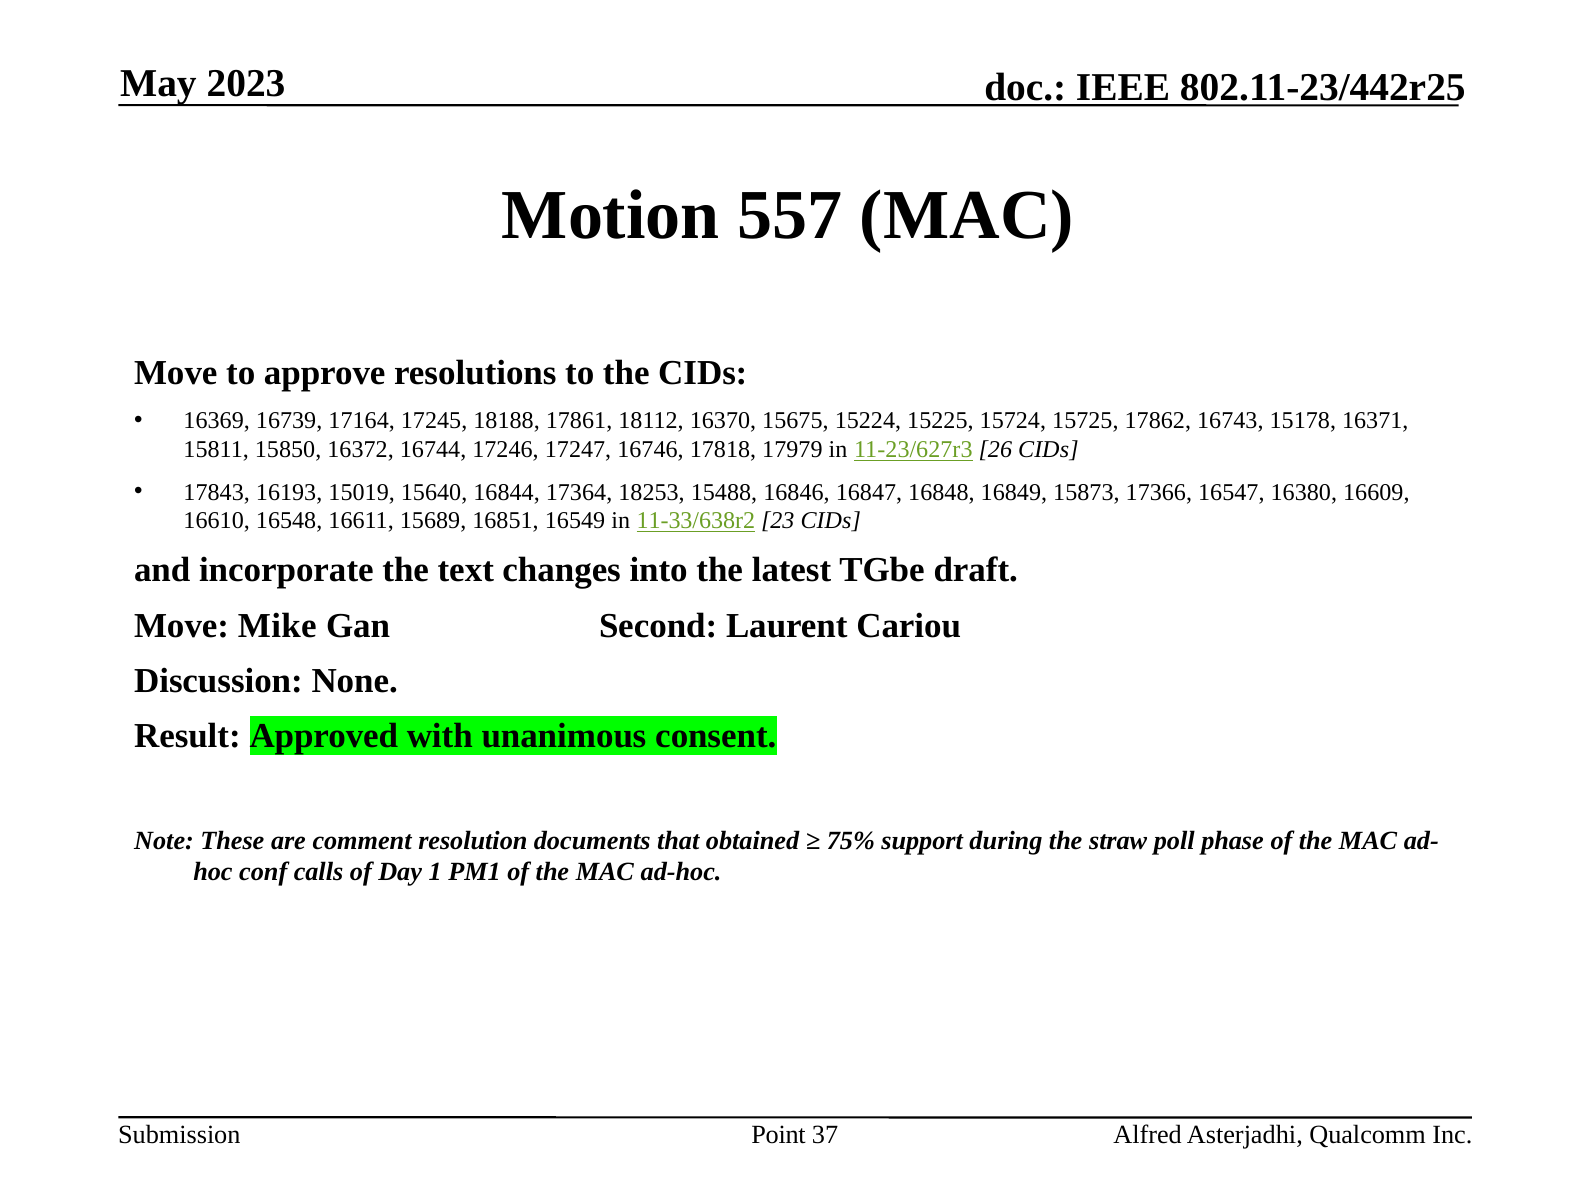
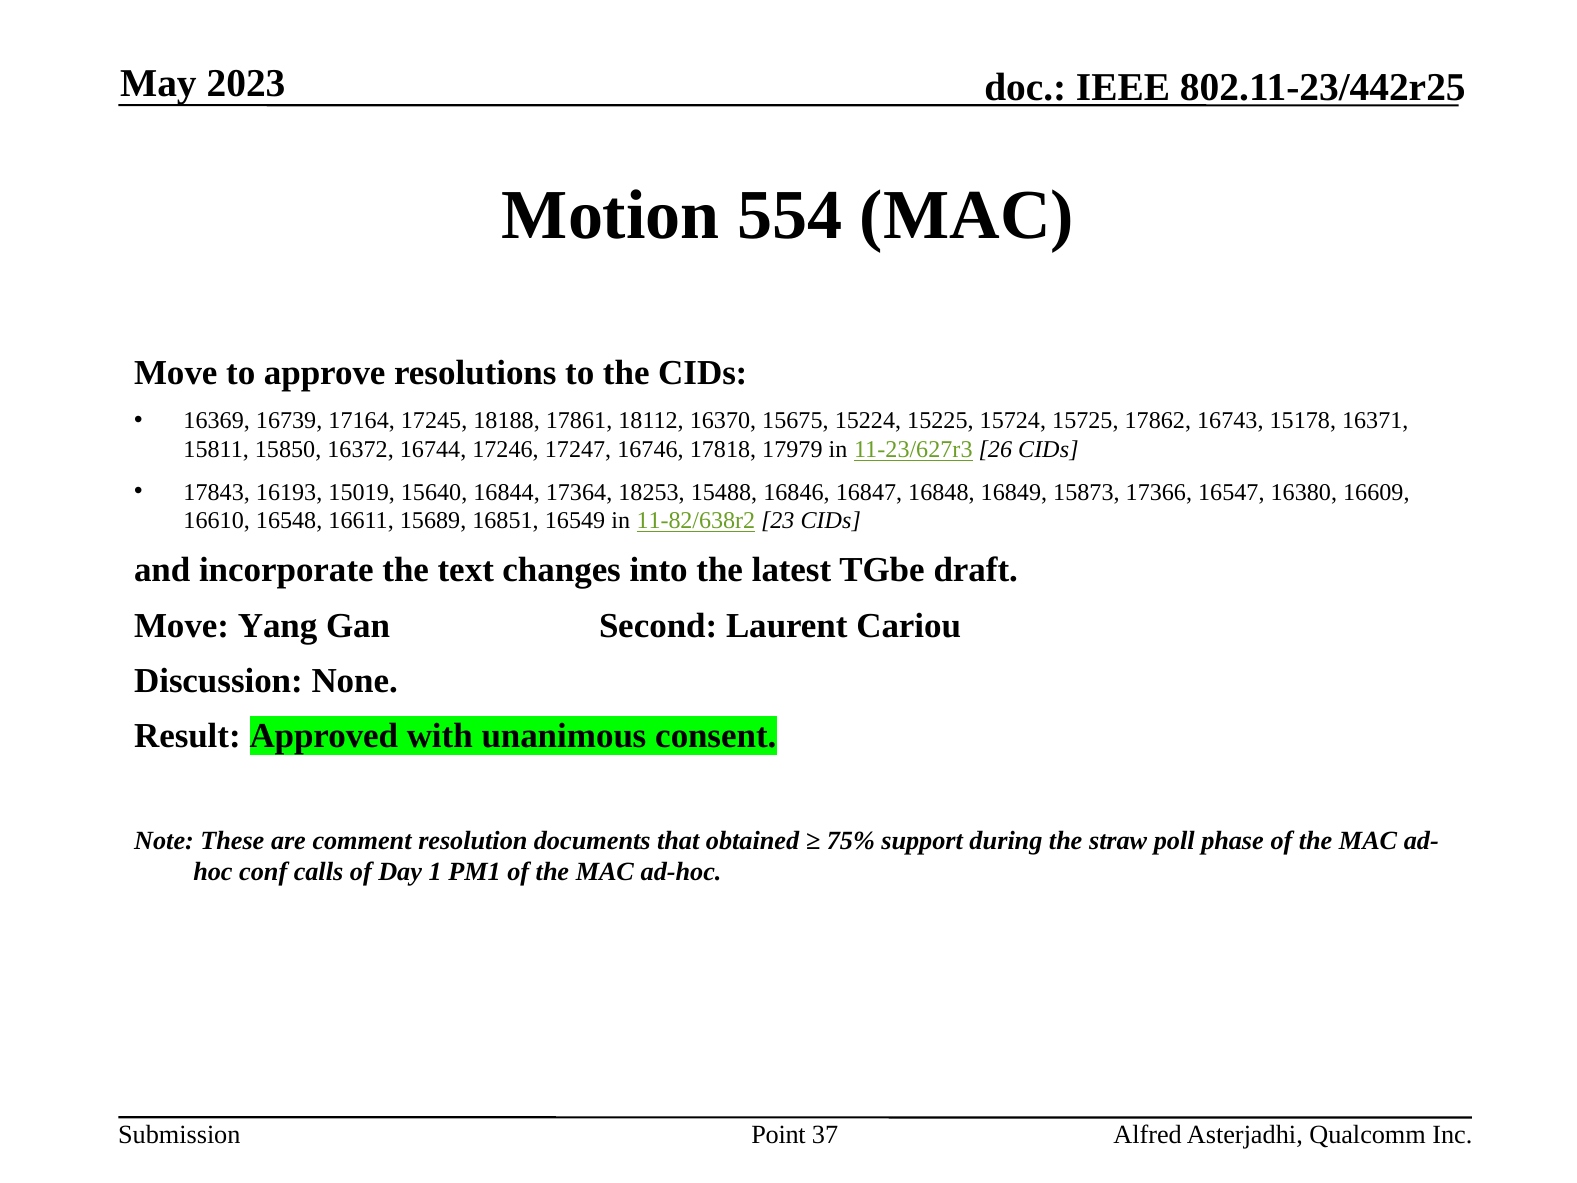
557: 557 -> 554
11-33/638r2: 11-33/638r2 -> 11-82/638r2
Mike: Mike -> Yang
